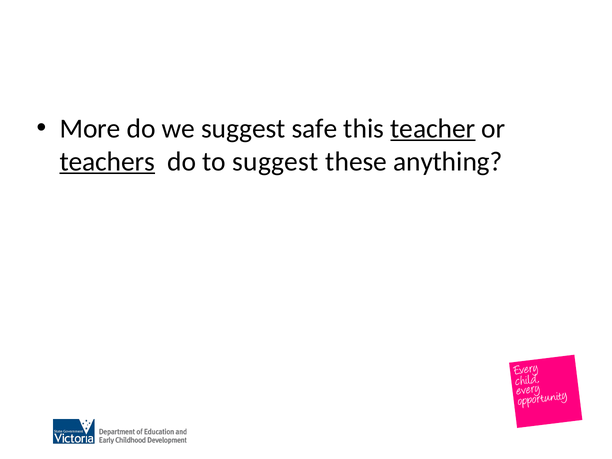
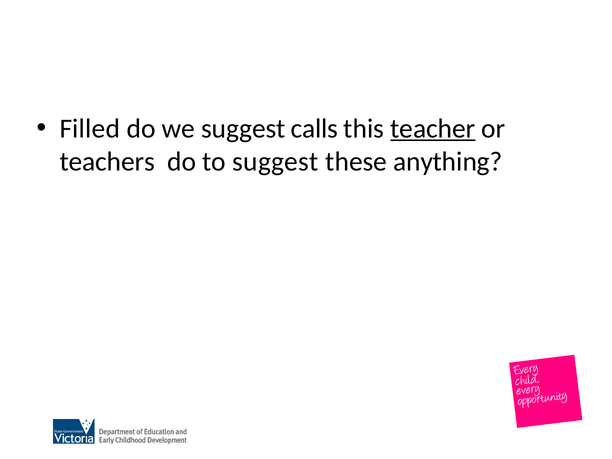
More: More -> Filled
safe: safe -> calls
teachers underline: present -> none
